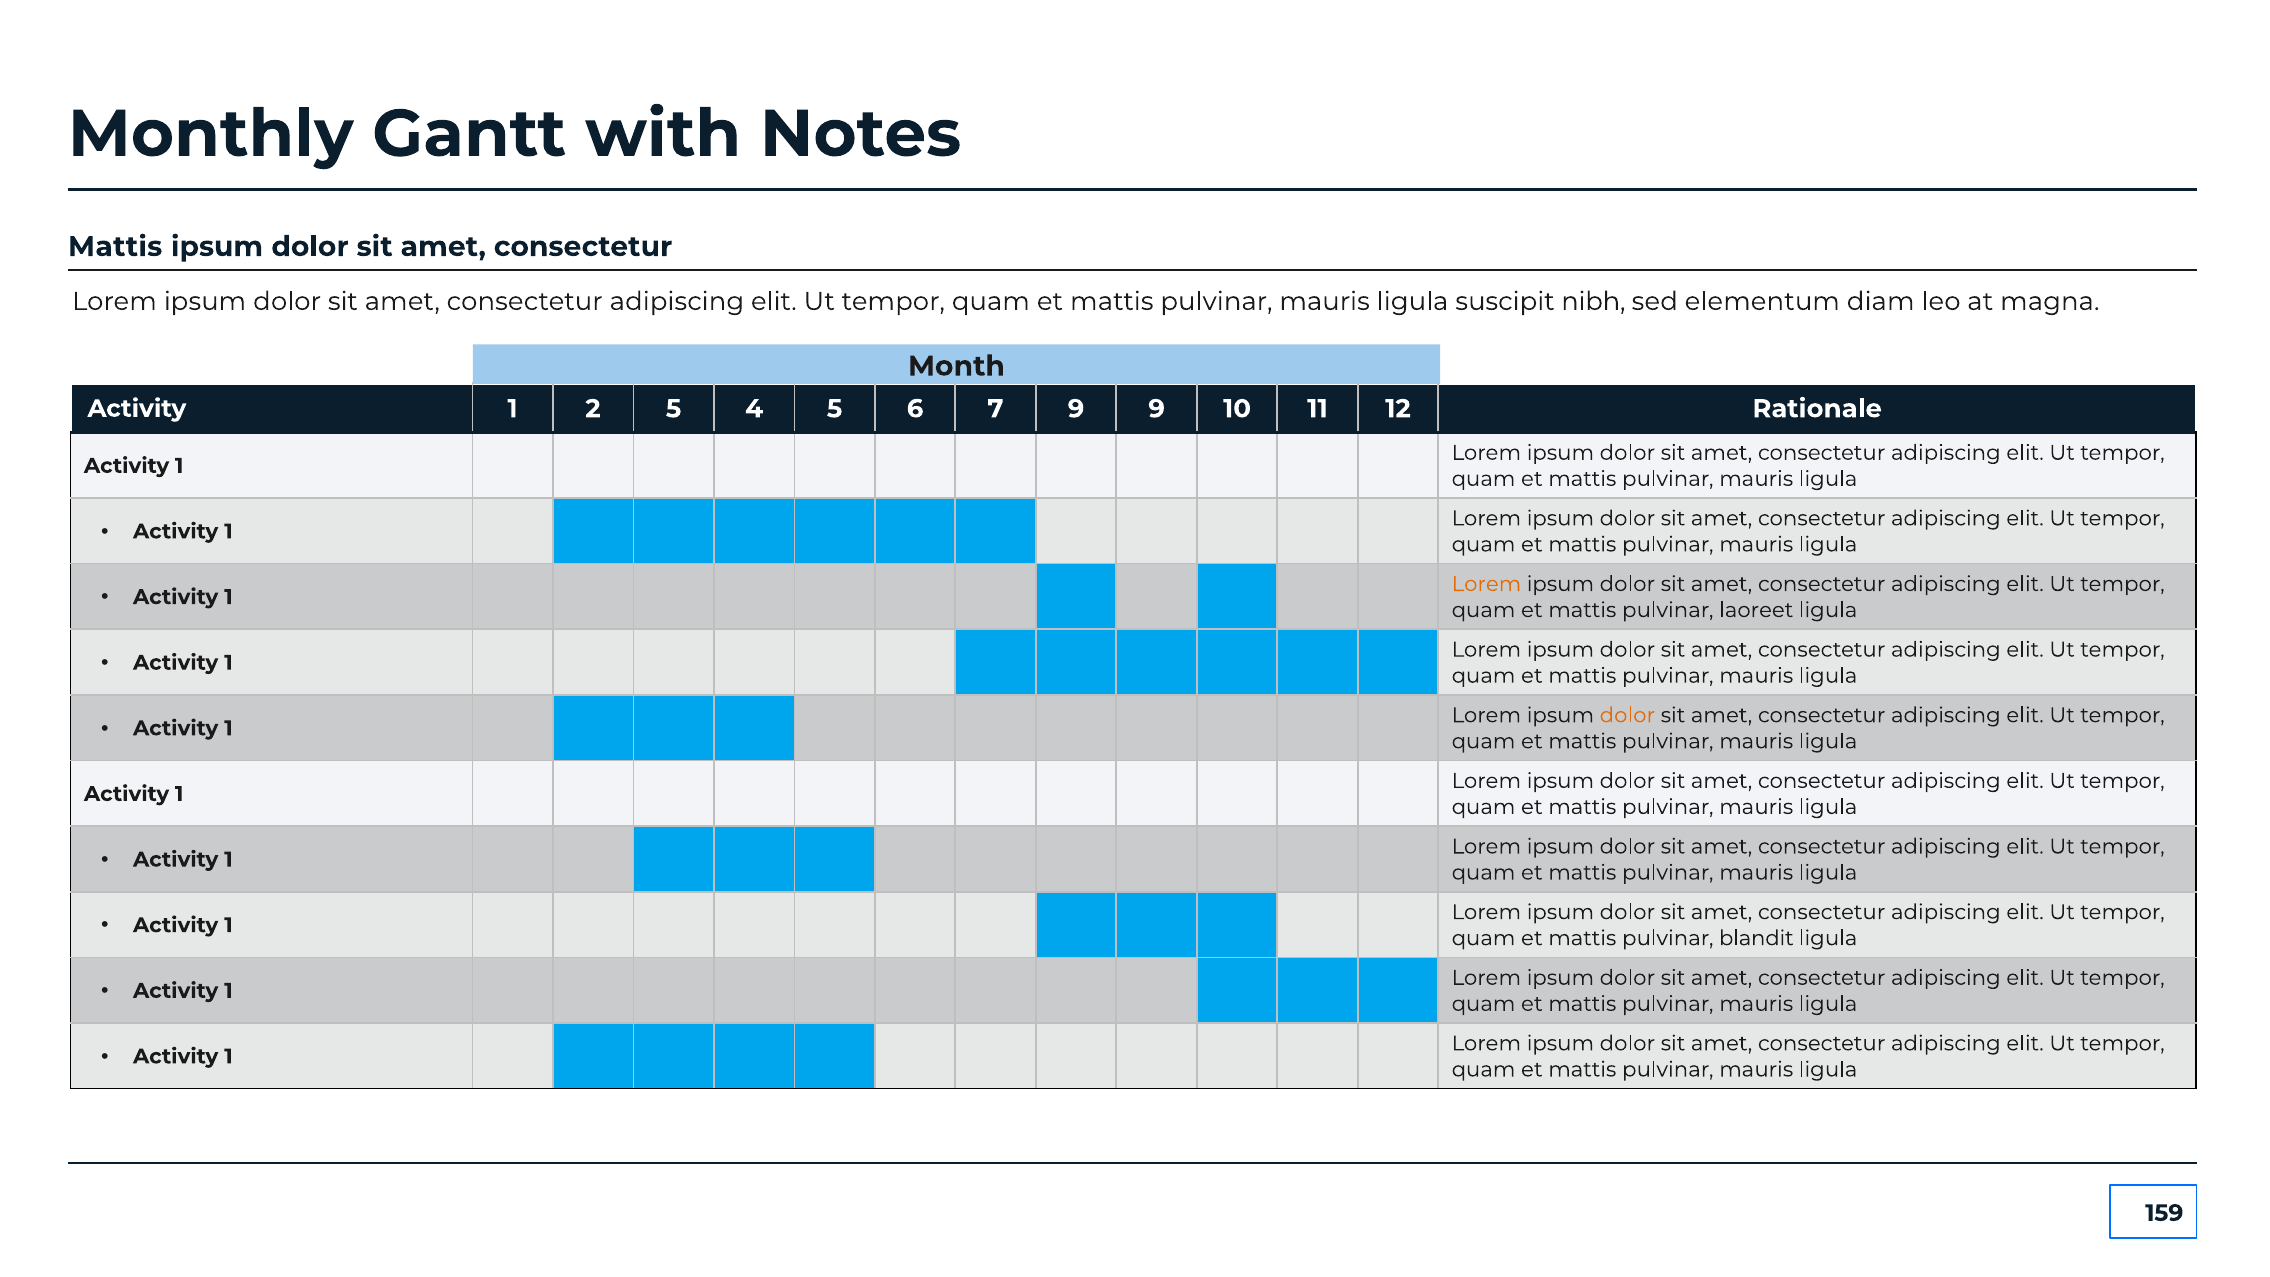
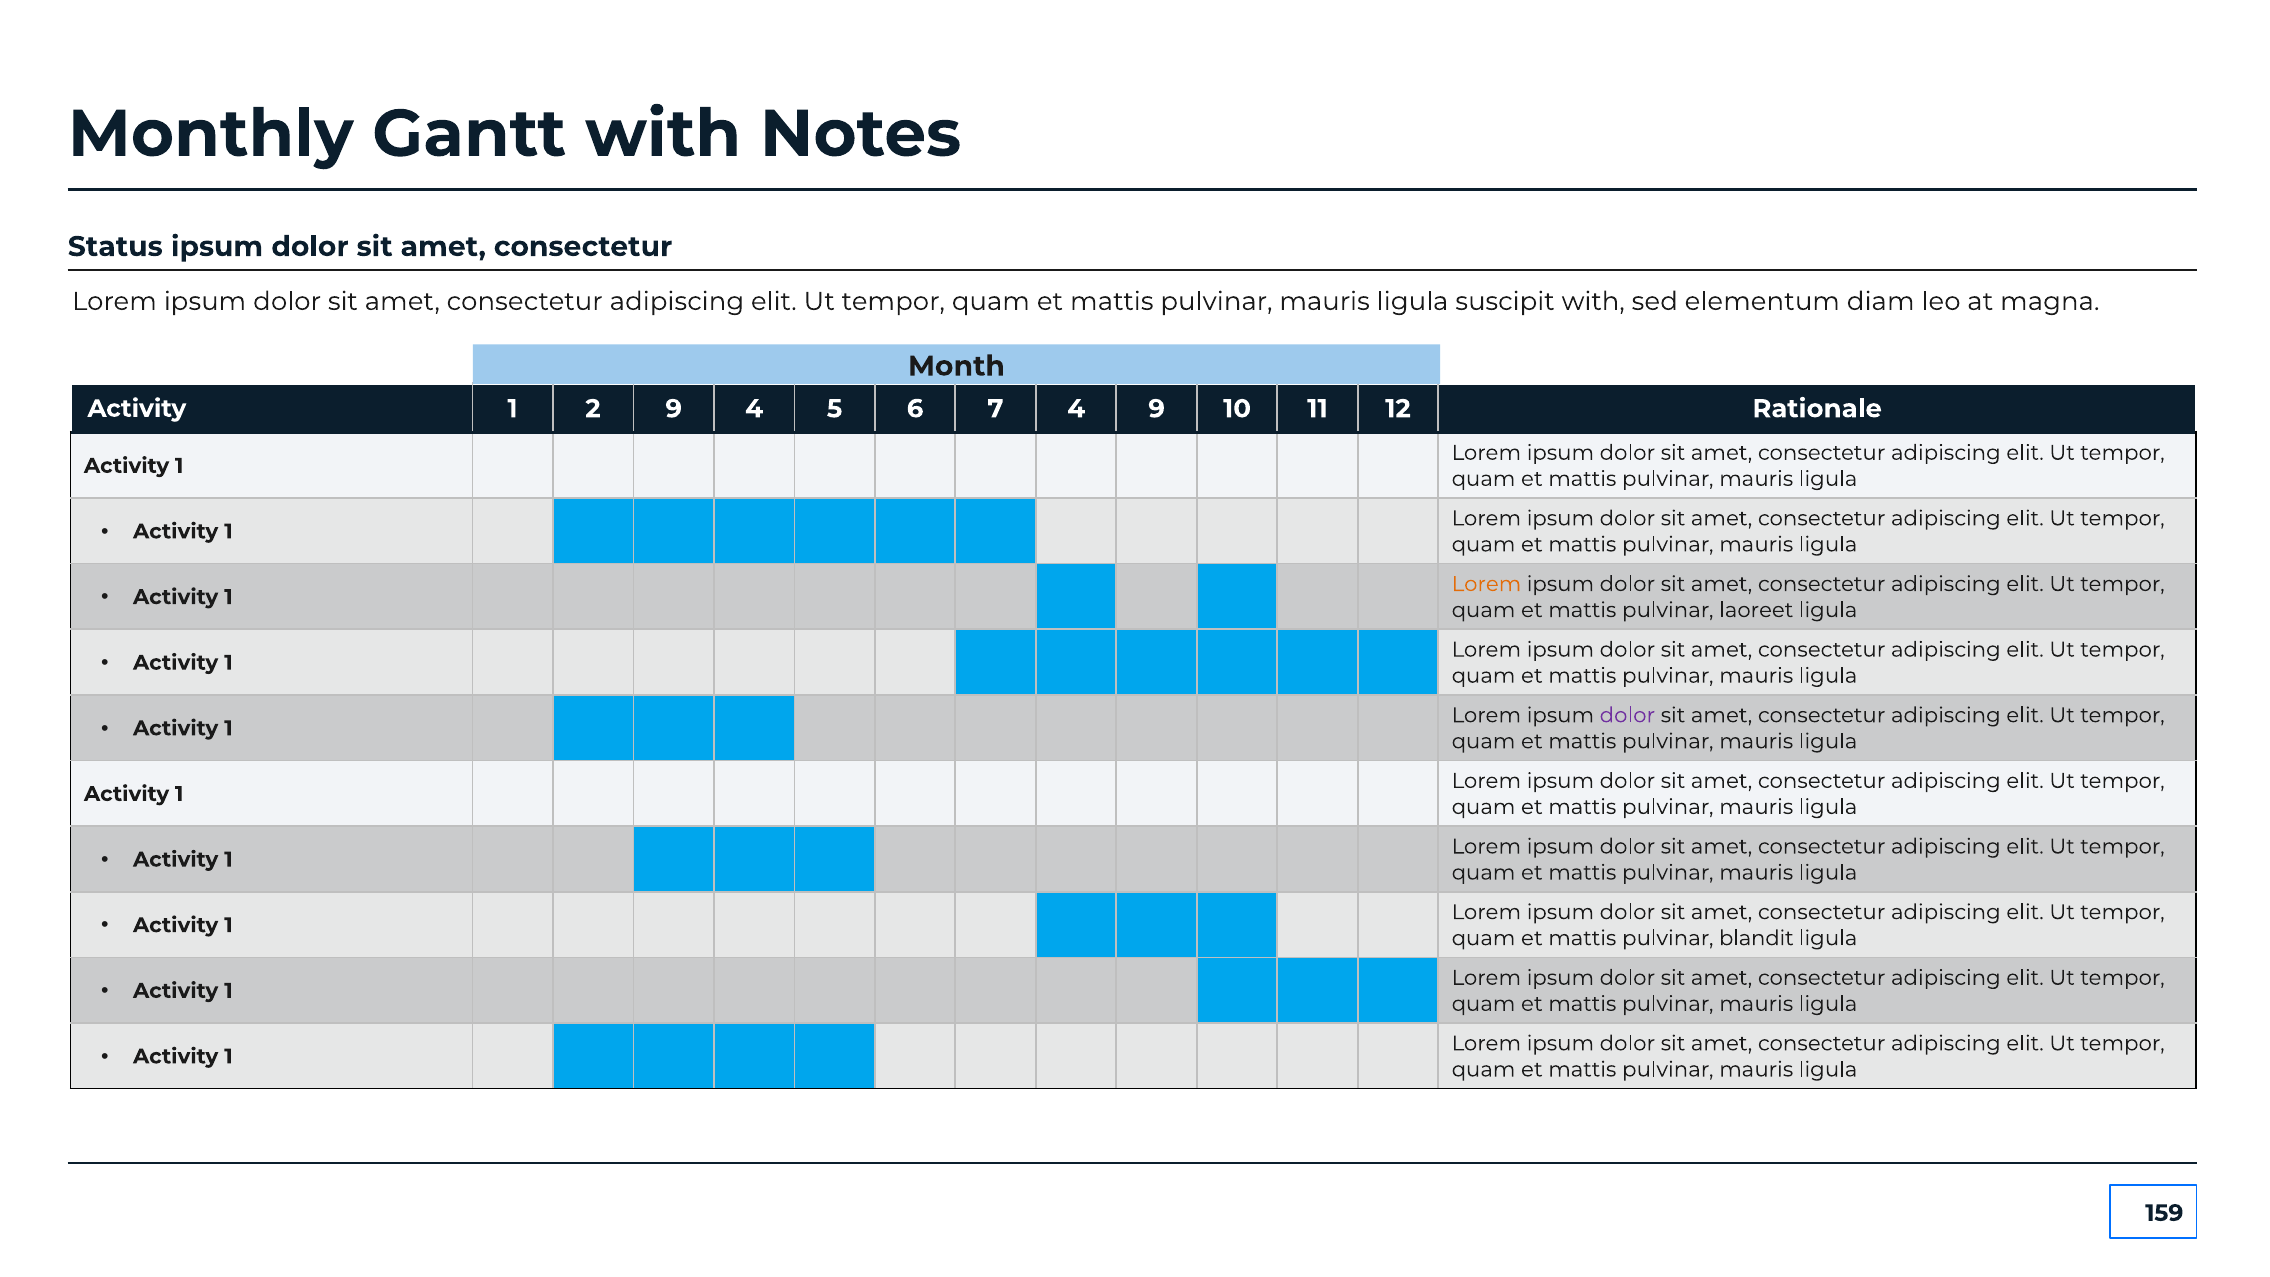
Mattis at (115, 247): Mattis -> Status
suscipit nibh: nibh -> with
2 5: 5 -> 9
7 9: 9 -> 4
dolor at (1627, 715) colour: orange -> purple
